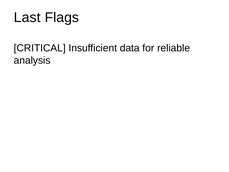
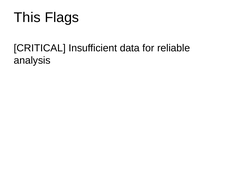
Last: Last -> This
